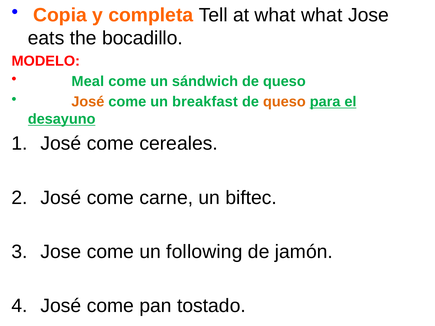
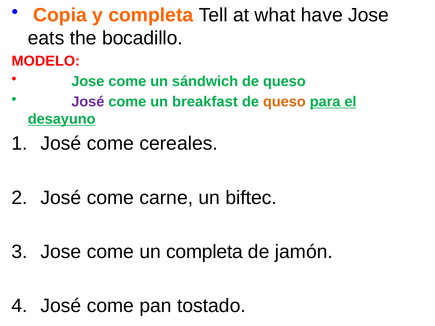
what what: what -> have
Meal at (88, 81): Meal -> Jose
José at (88, 102) colour: orange -> purple
un following: following -> completa
